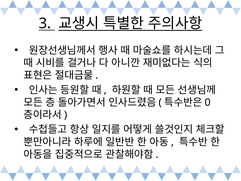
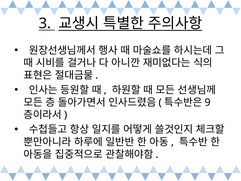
0: 0 -> 9
